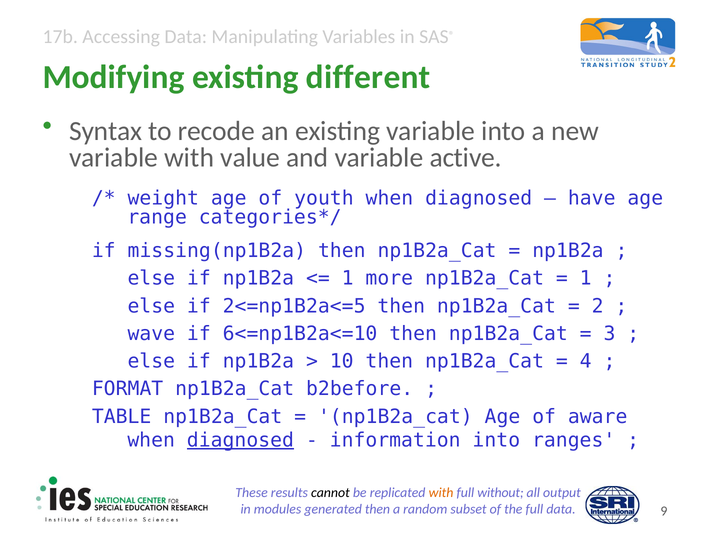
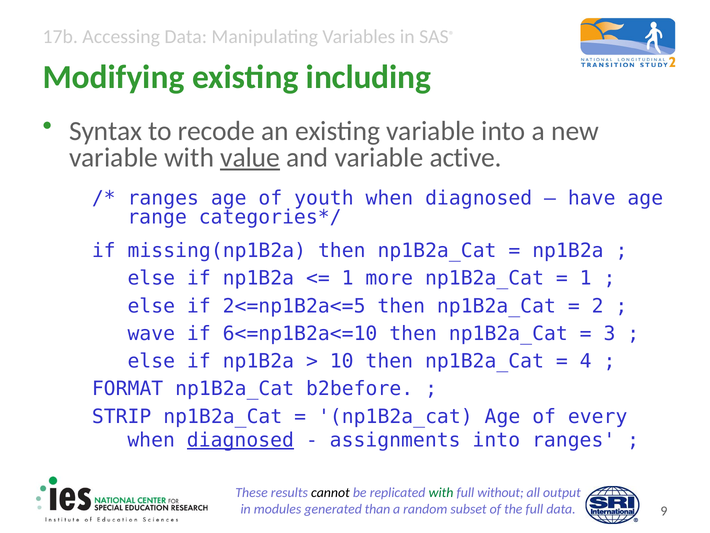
different: different -> including
value underline: none -> present
weight at (163, 198): weight -> ranges
TABLE: TABLE -> STRIP
aware: aware -> every
information: information -> assignments
with at (441, 492) colour: orange -> green
generated then: then -> than
